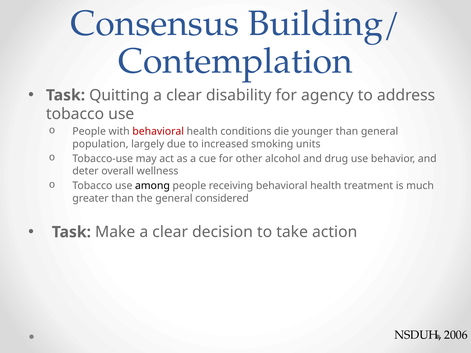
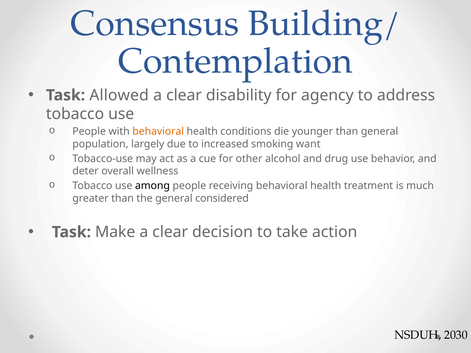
Quitting: Quitting -> Allowed
behavioral at (158, 132) colour: red -> orange
units: units -> want
2006: 2006 -> 2030
